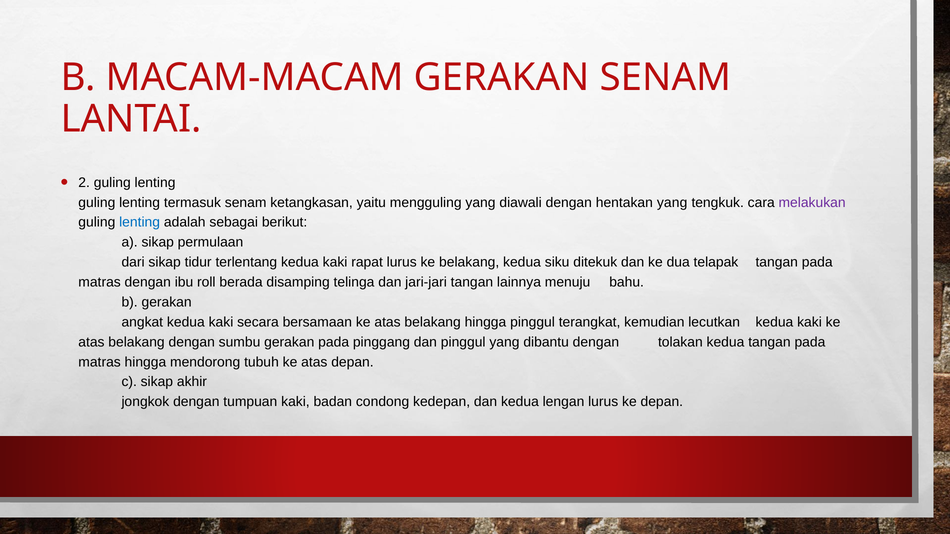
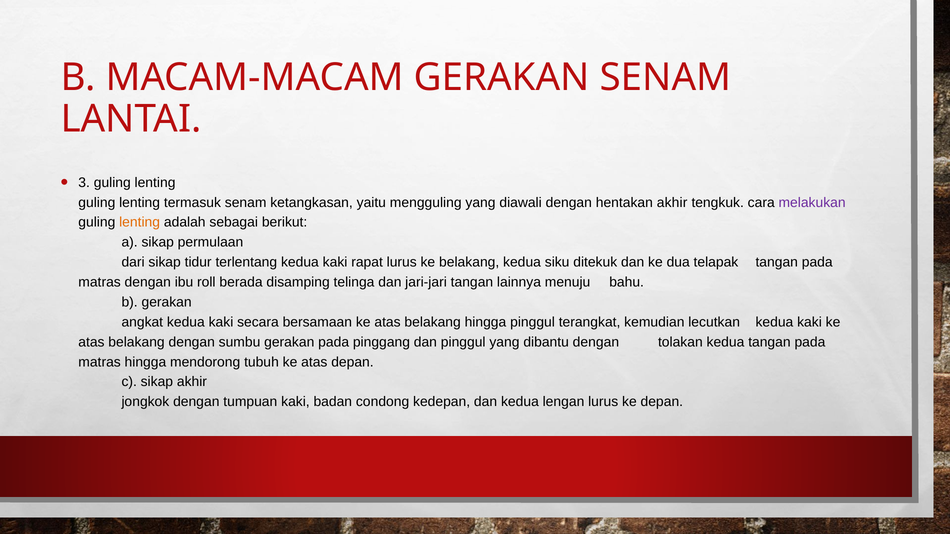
2: 2 -> 3
hentakan yang: yang -> akhir
lenting at (140, 223) colour: blue -> orange
